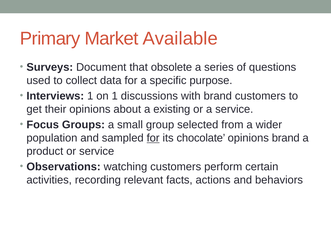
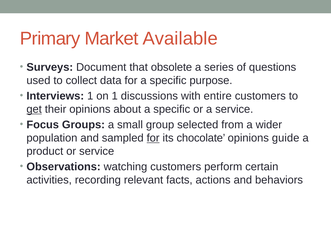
with brand: brand -> entire
get underline: none -> present
about a existing: existing -> specific
opinions brand: brand -> guide
